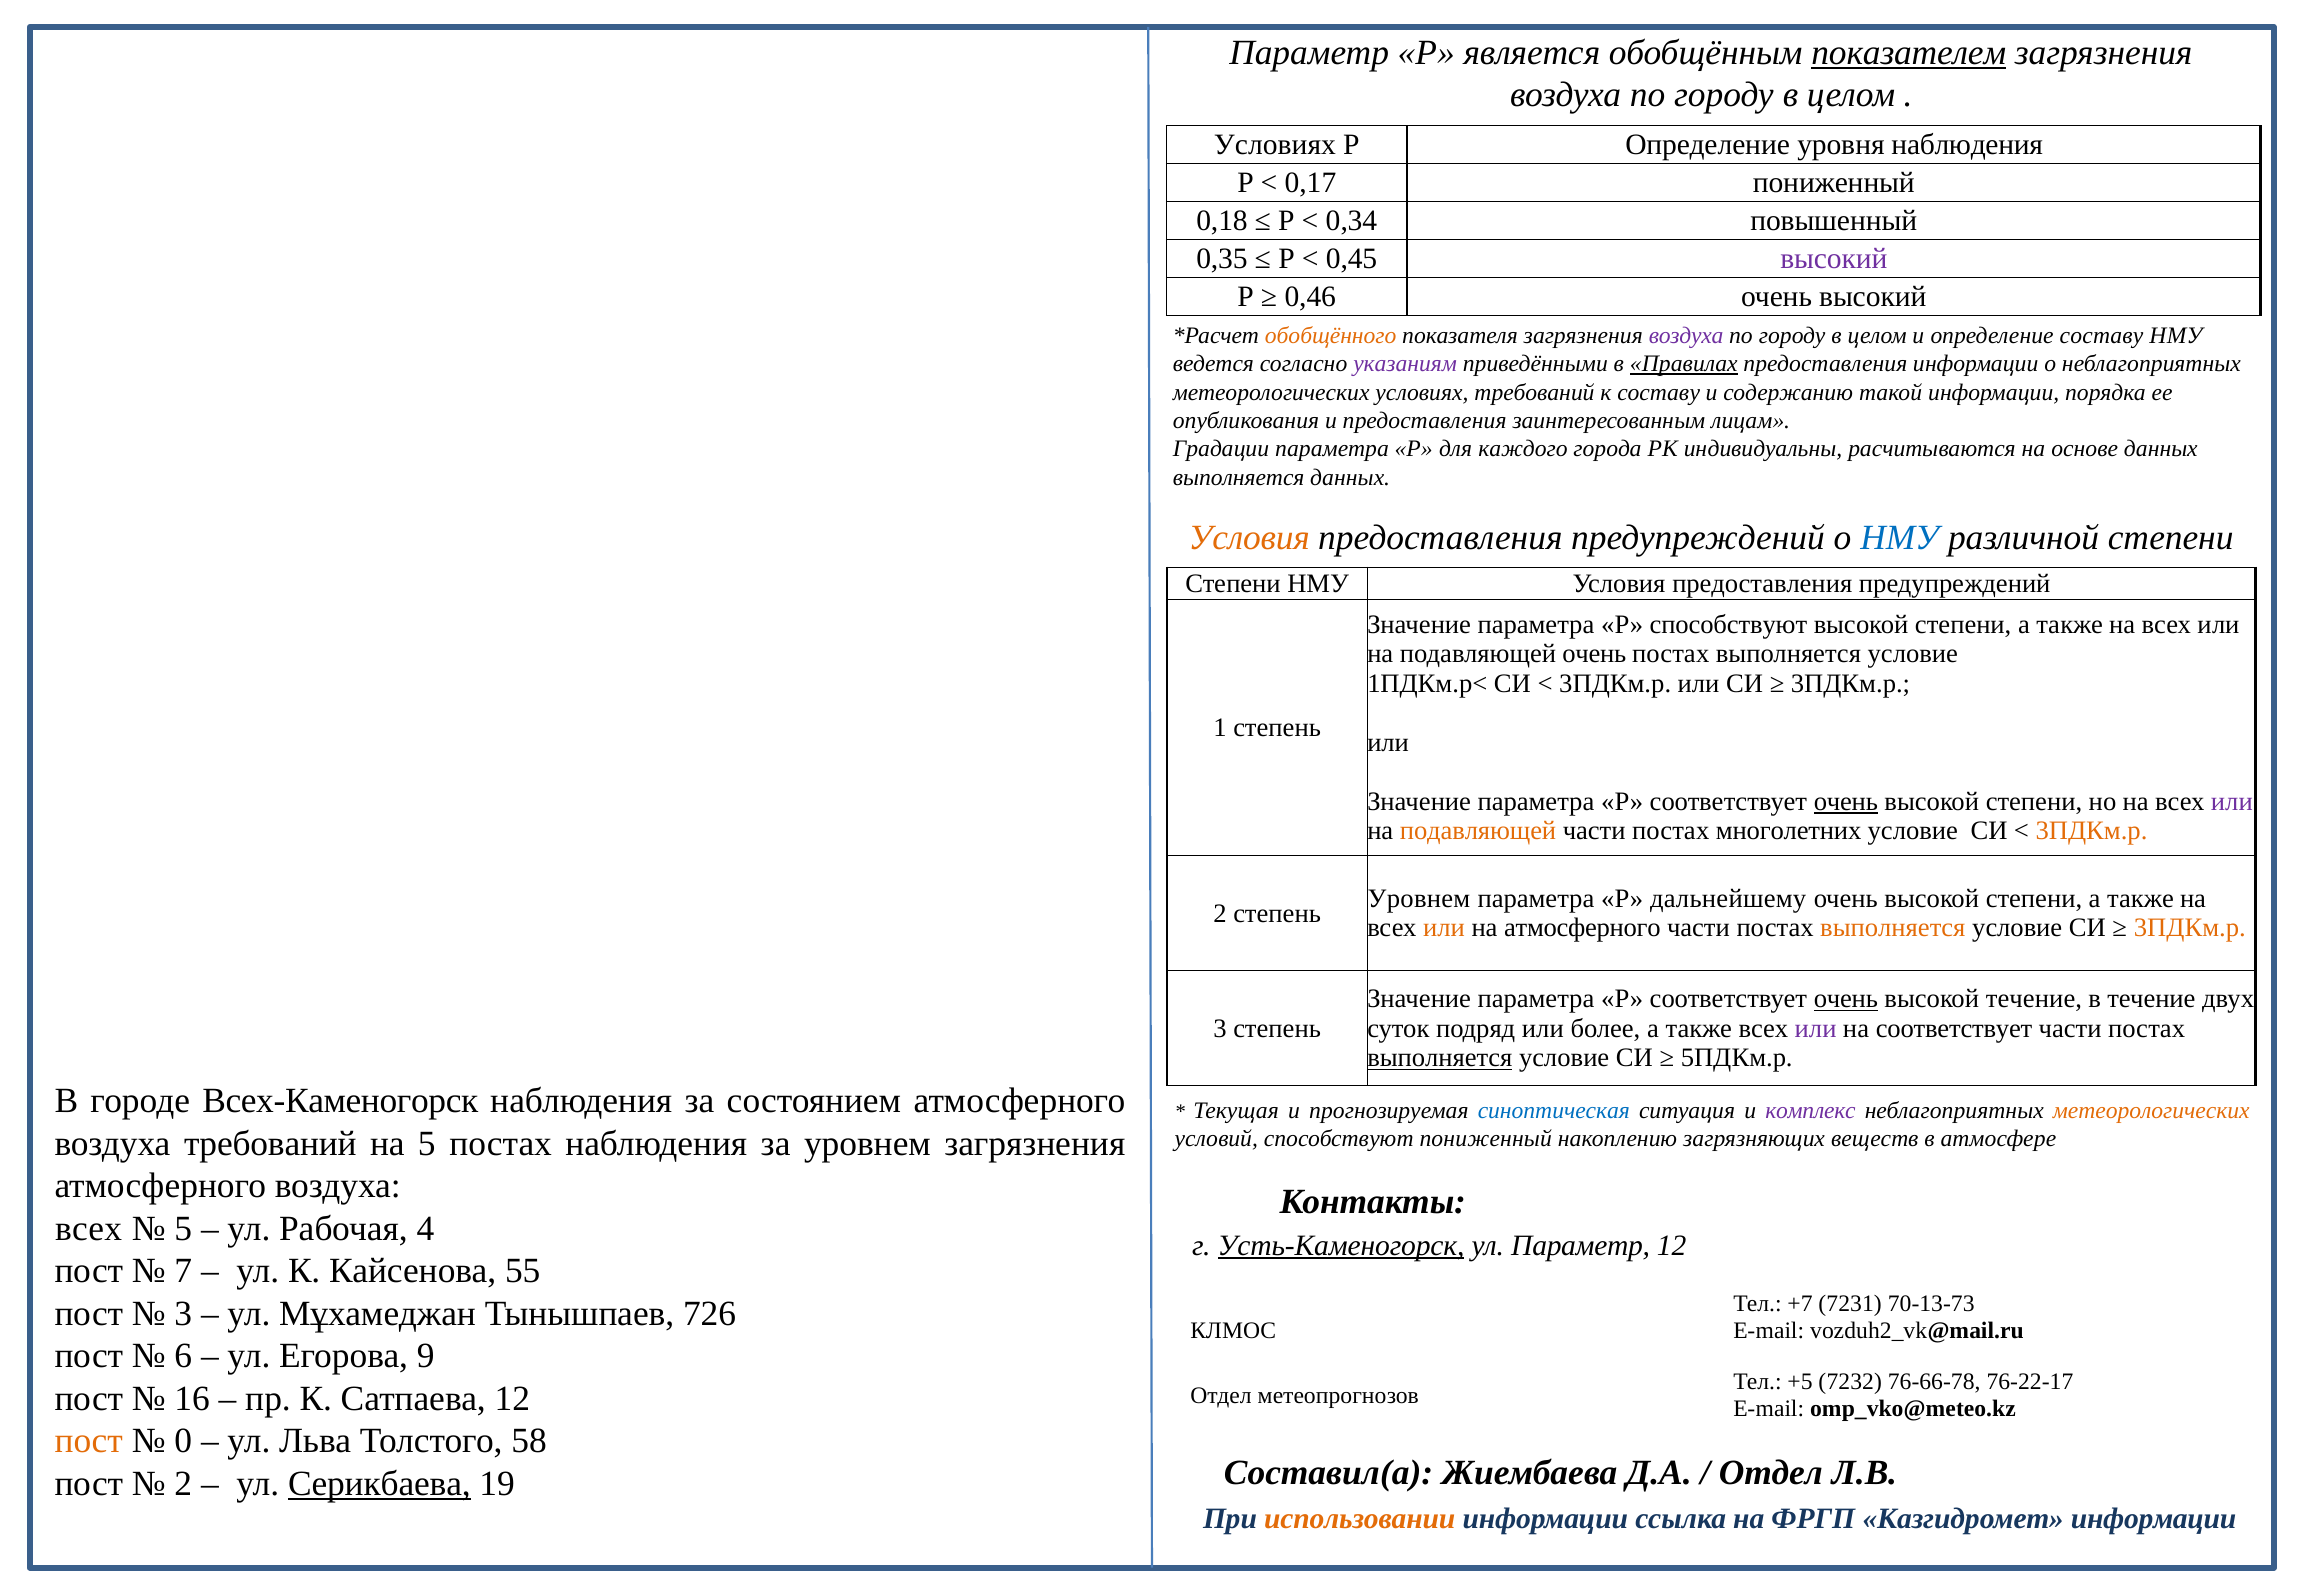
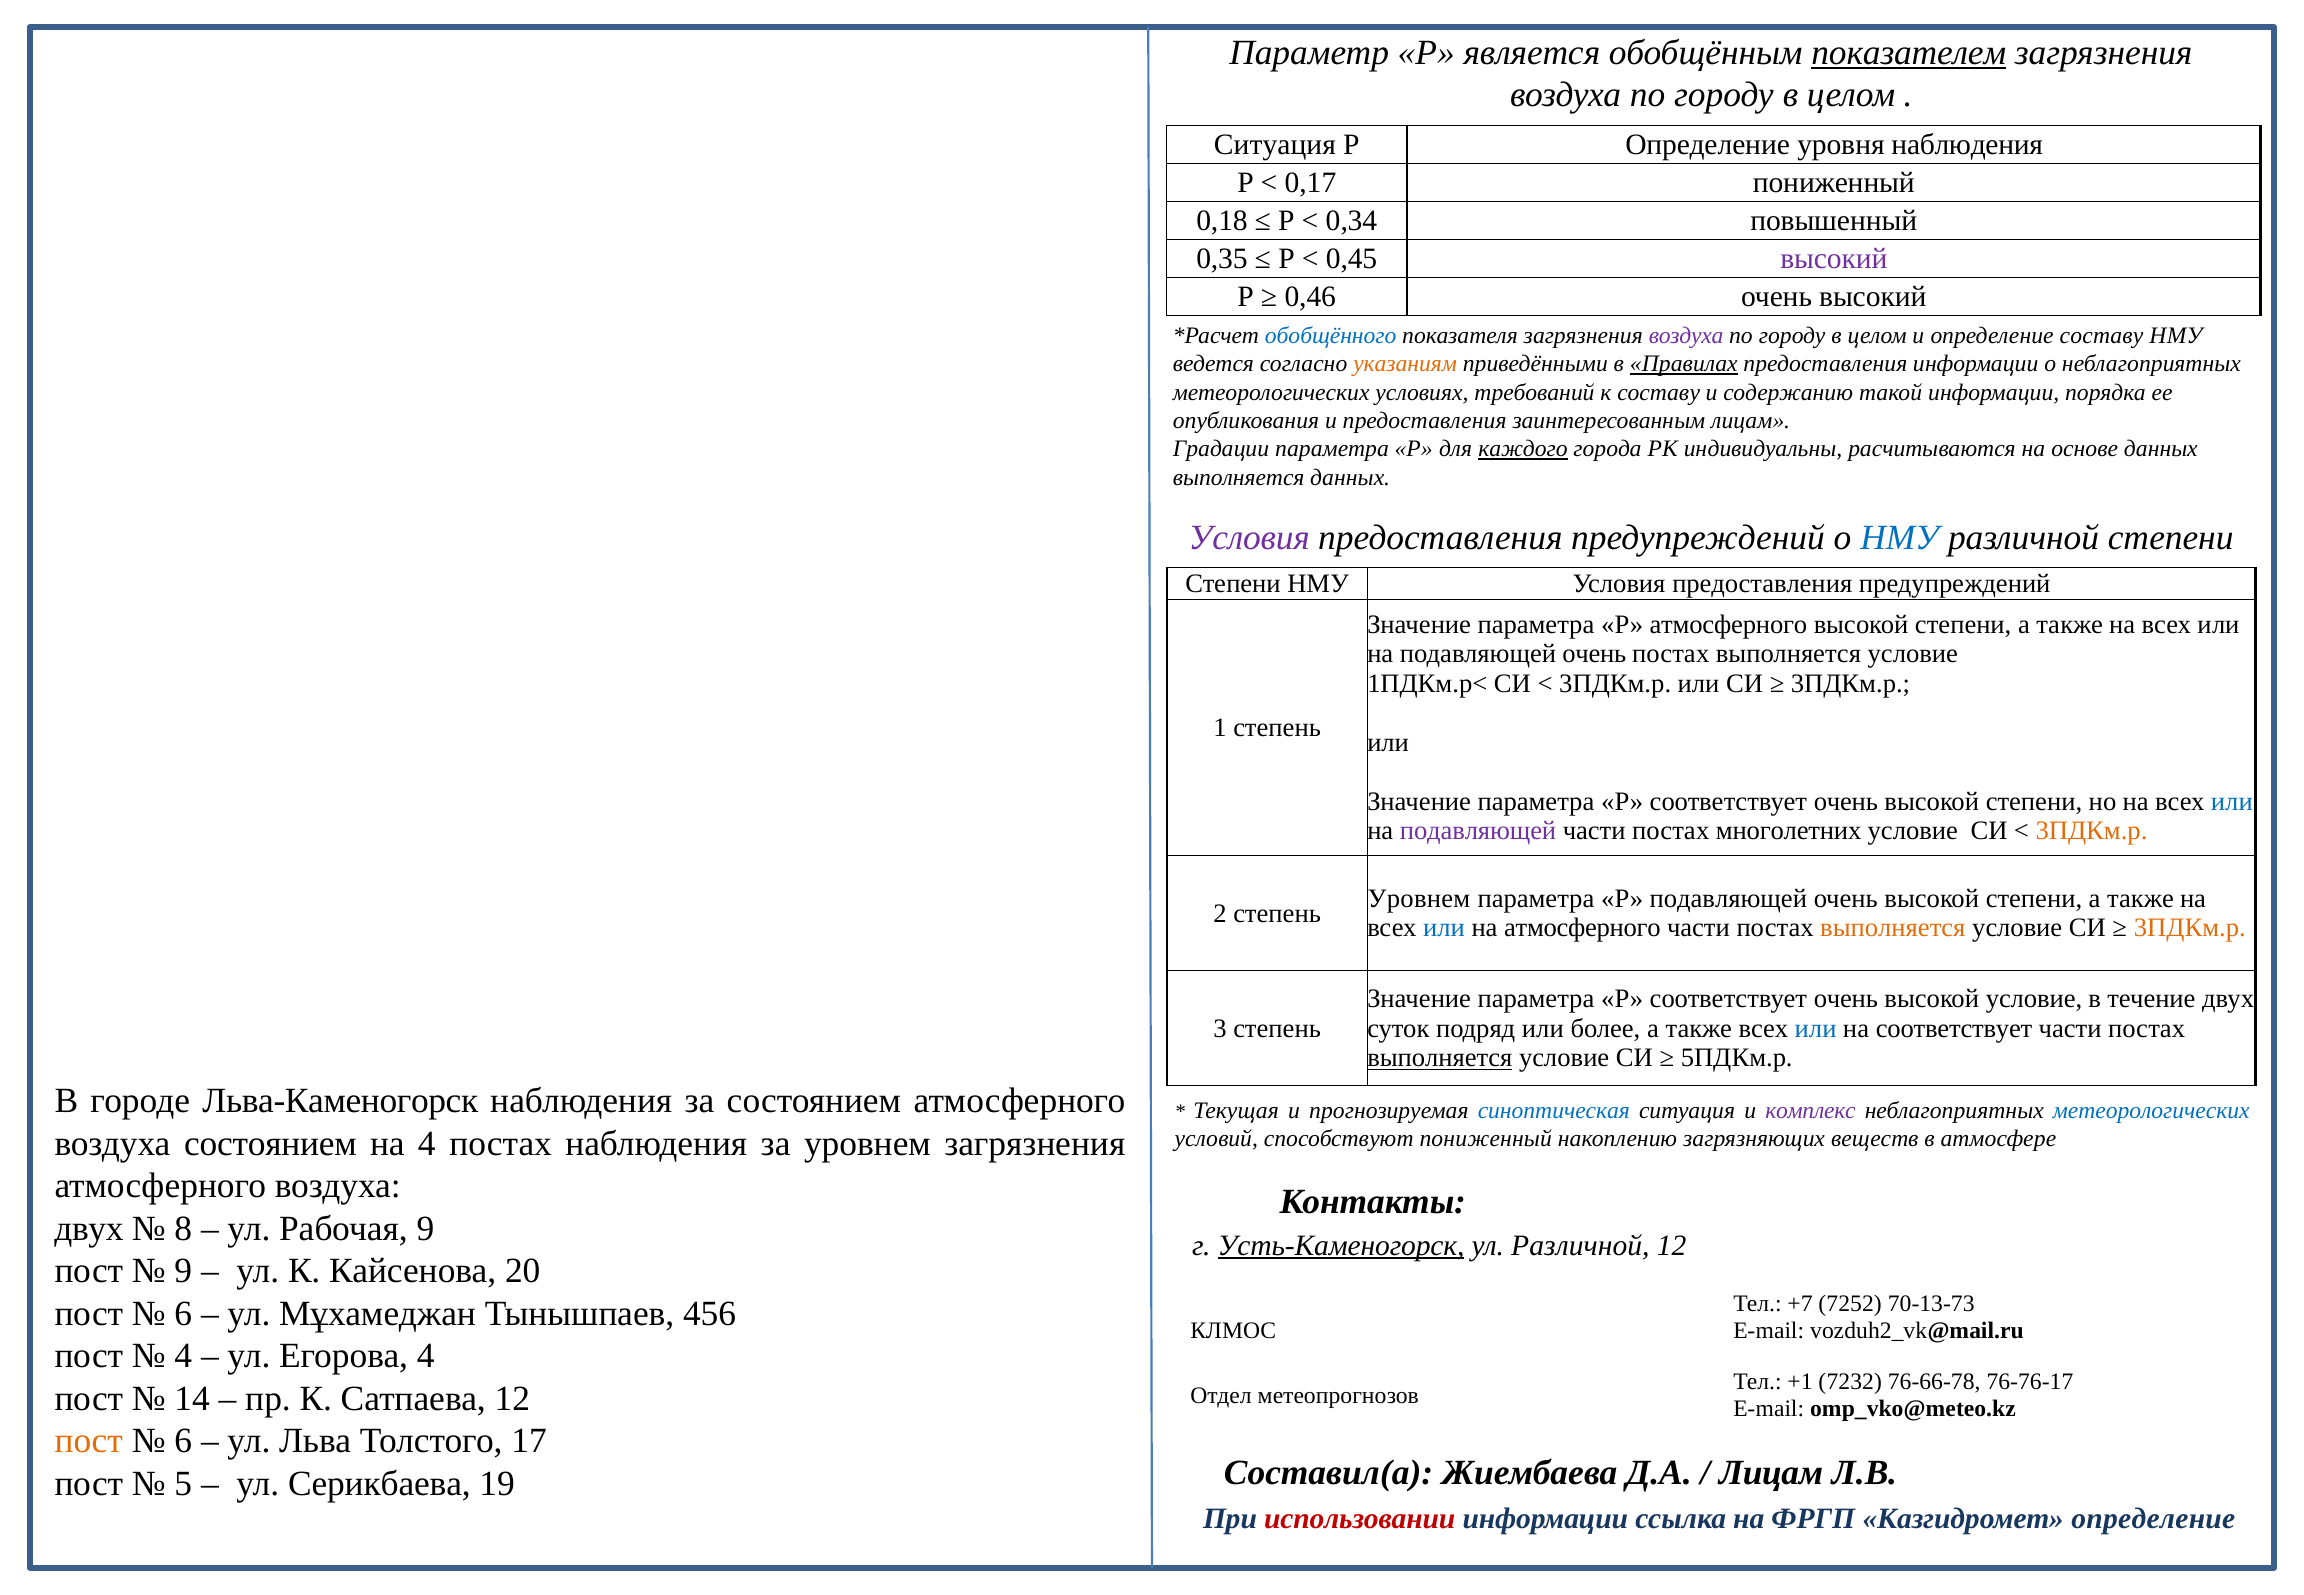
Условиях at (1275, 144): Условиях -> Ситуация
обобщённого colour: orange -> blue
указаниям colour: purple -> orange
каждого underline: none -> present
Условия at (1249, 538) colour: orange -> purple
Р способствуют: способствуют -> атмосферного
очень at (1846, 801) underline: present -> none
или at (2232, 801) colour: purple -> blue
подавляющей at (1478, 831) colour: orange -> purple
Р дальнейшему: дальнейшему -> подавляющей
или at (1444, 928) colour: orange -> blue
очень at (1846, 999) underline: present -> none
высокой течение: течение -> условие
или at (1816, 1028) colour: purple -> blue
Всех-Каменогорск: Всех-Каменогорск -> Льва-Каменогорск
метеорологических at (2151, 1111) colour: orange -> blue
воздуха требований: требований -> состоянием
на 5: 5 -> 4
всех at (89, 1229): всех -> двух
5 at (183, 1229): 5 -> 8
Рабочая 4: 4 -> 9
ул Параметр: Параметр -> Различной
7 at (183, 1271): 7 -> 9
55: 55 -> 20
7231: 7231 -> 7252
3 at (183, 1314): 3 -> 6
726: 726 -> 456
6 at (183, 1356): 6 -> 4
Егорова 9: 9 -> 4
+5: +5 -> +1
76-22-17: 76-22-17 -> 76-76-17
16: 16 -> 14
0 at (183, 1441): 0 -> 6
58: 58 -> 17
Отдел at (1771, 1473): Отдел -> Лицам
2 at (183, 1484): 2 -> 5
Серикбаева underline: present -> none
использовании colour: orange -> red
Казгидромет информации: информации -> определение
